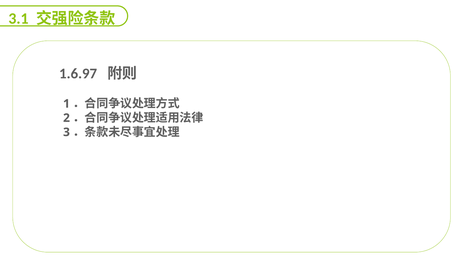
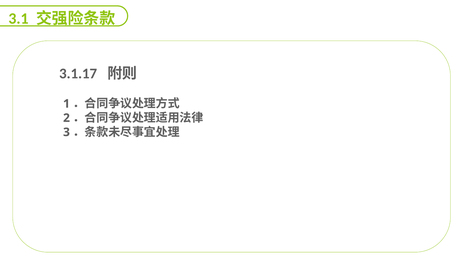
1.6.97: 1.6.97 -> 3.1.17
